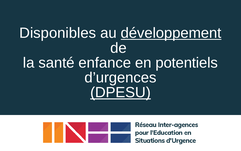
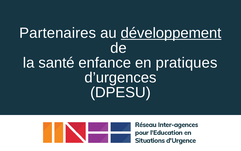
Disponibles: Disponibles -> Partenaires
potentiels: potentiels -> pratiques
DPESU underline: present -> none
